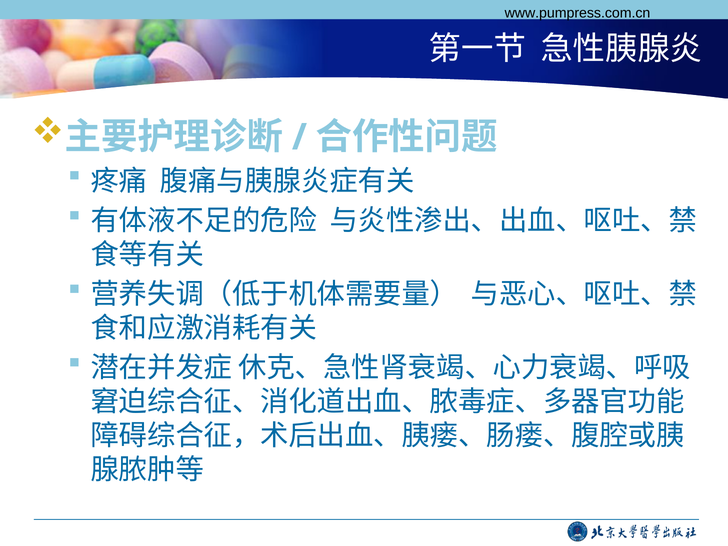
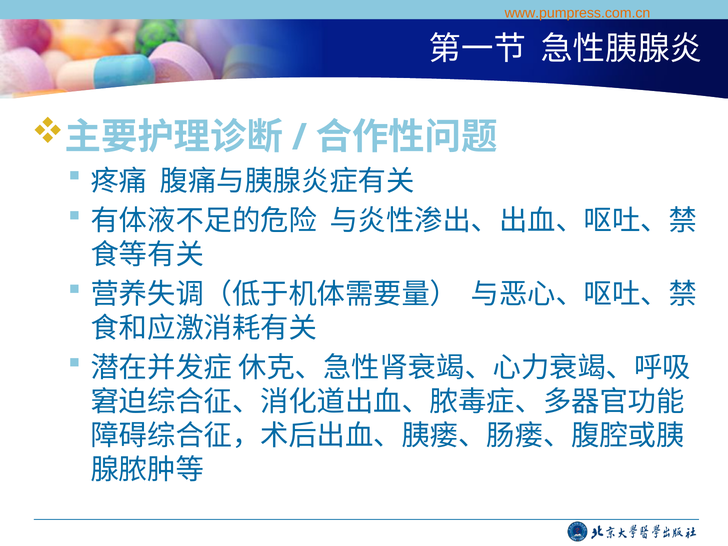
www.pumpress.com.cn colour: black -> orange
